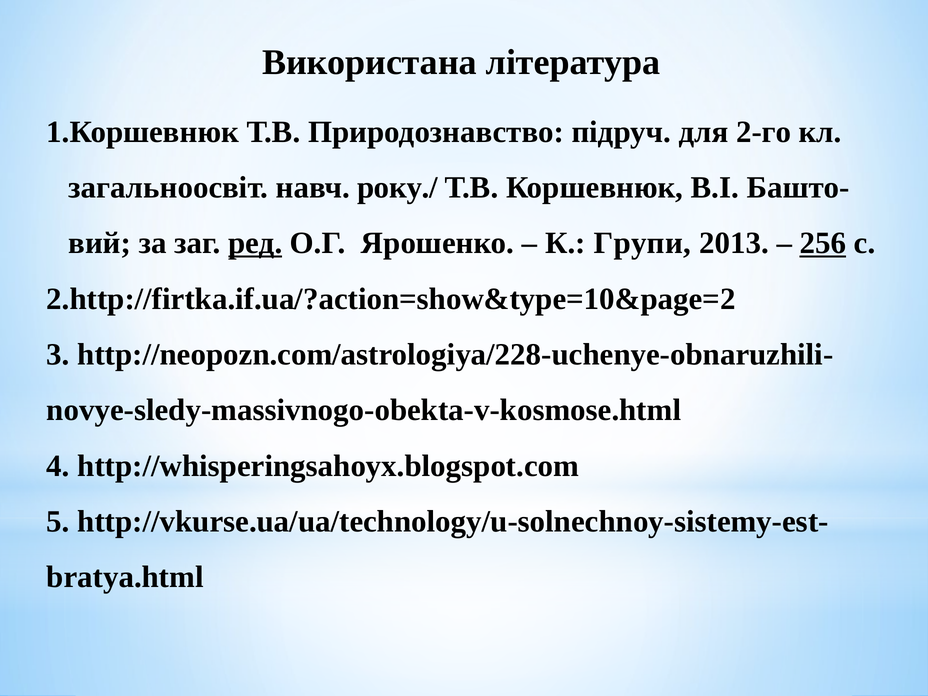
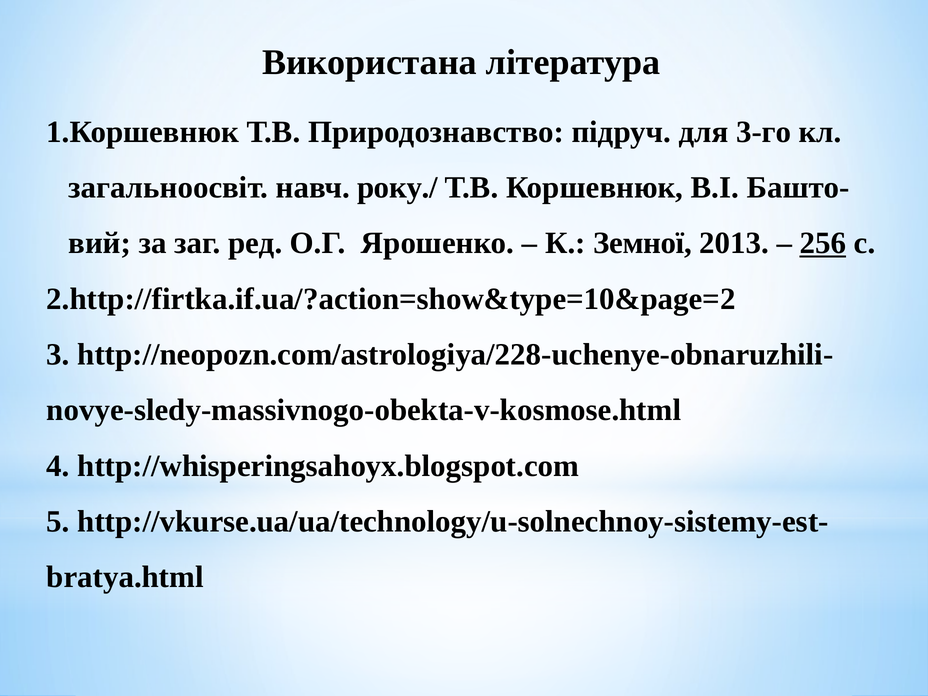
2-го: 2-го -> 3-го
ред underline: present -> none
Групи: Групи -> Земної
